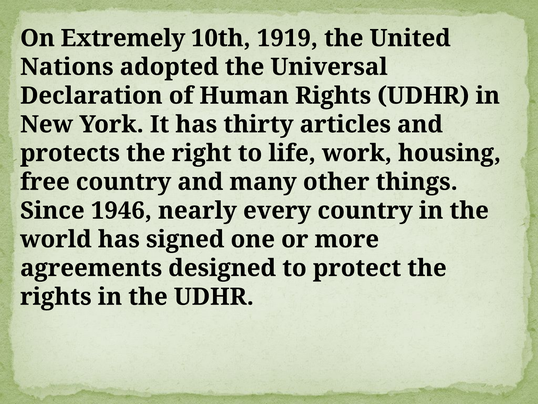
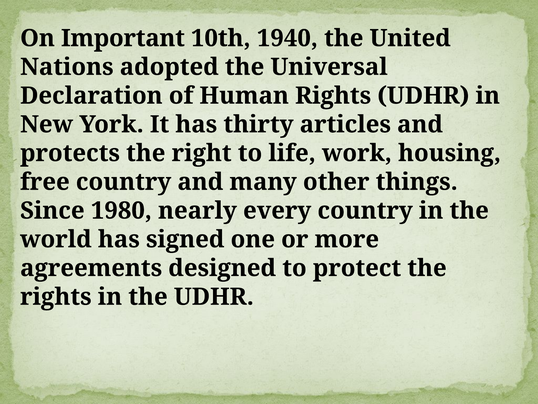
Extremely: Extremely -> Important
1919: 1919 -> 1940
1946: 1946 -> 1980
